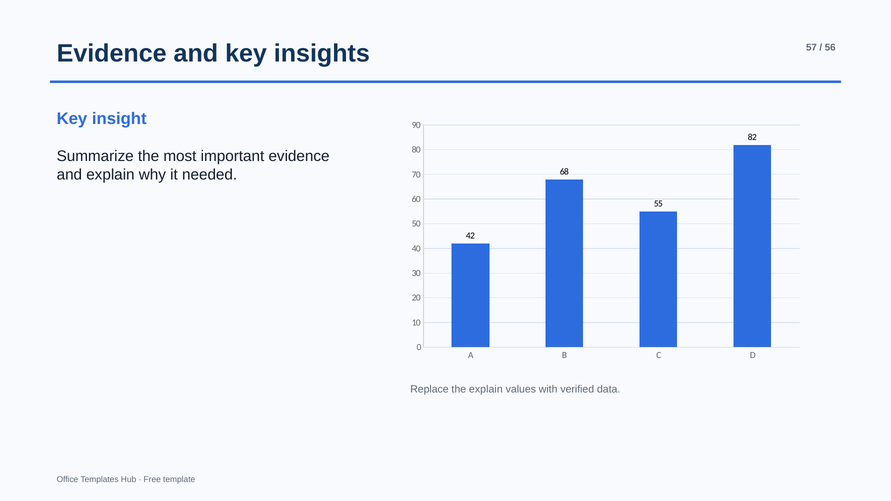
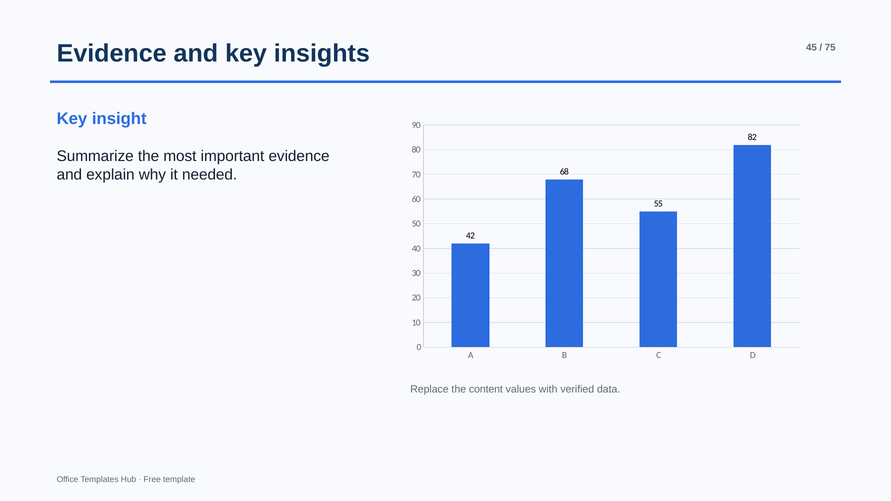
57: 57 -> 45
56: 56 -> 75
the explain: explain -> content
